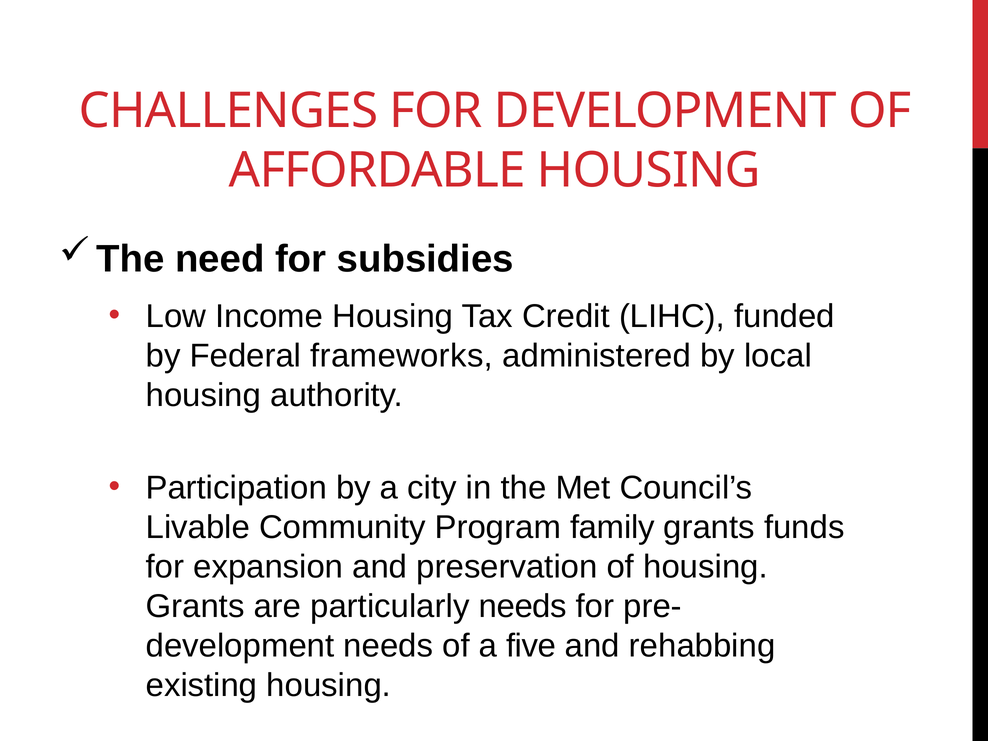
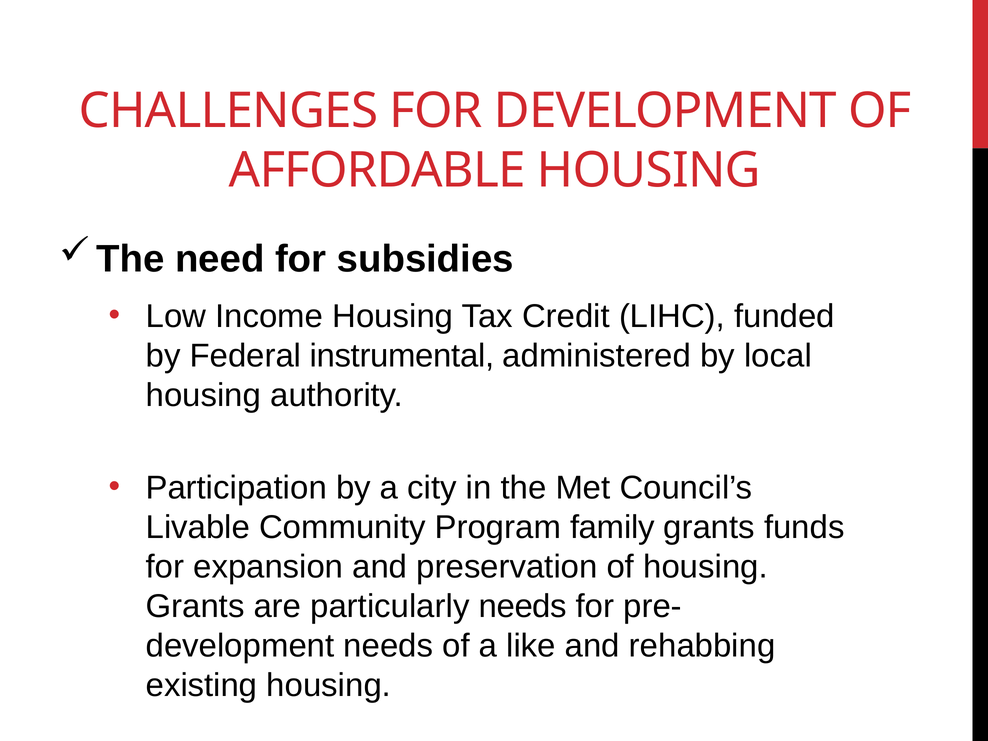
frameworks: frameworks -> instrumental
five: five -> like
